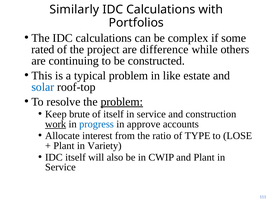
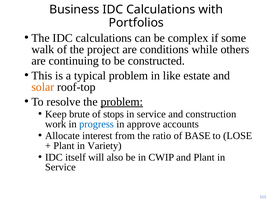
Similarly: Similarly -> Business
rated: rated -> walk
difference: difference -> conditions
solar colour: blue -> orange
of itself: itself -> stops
work underline: present -> none
TYPE: TYPE -> BASE
